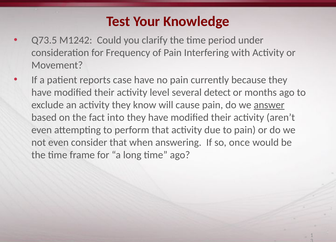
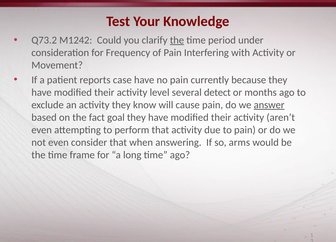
Q73.5: Q73.5 -> Q73.2
the at (177, 40) underline: none -> present
into: into -> goal
once: once -> arms
